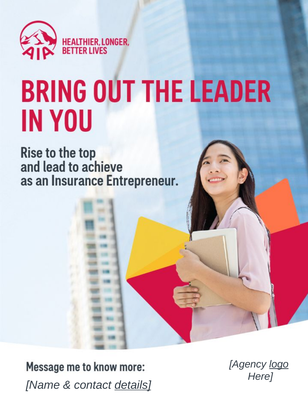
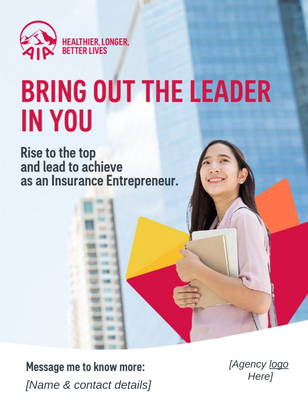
details underline: present -> none
